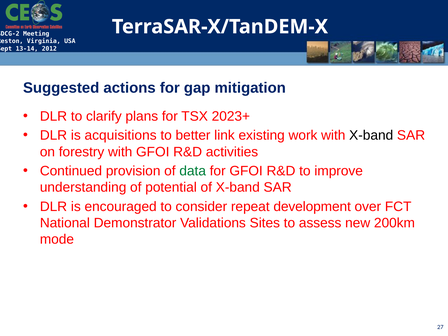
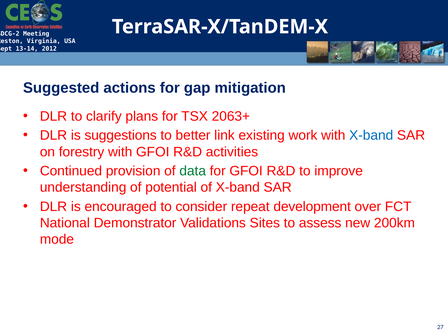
2023+: 2023+ -> 2063+
acquisitions: acquisitions -> suggestions
X-band at (371, 135) colour: black -> blue
